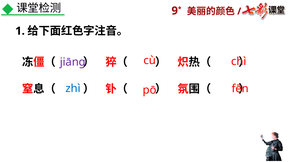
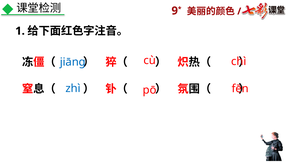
jiāng colour: purple -> blue
